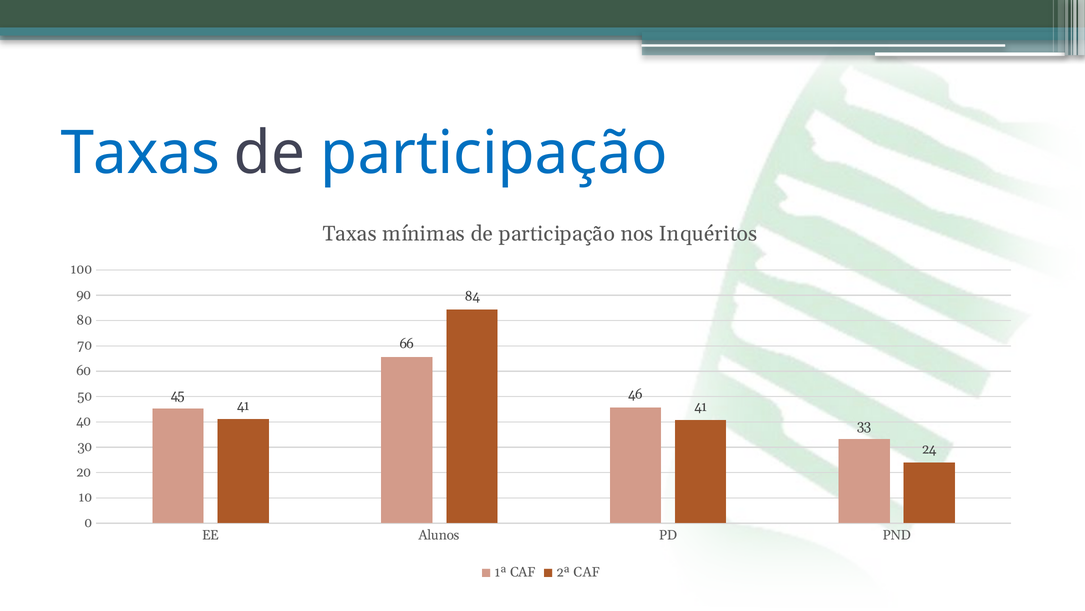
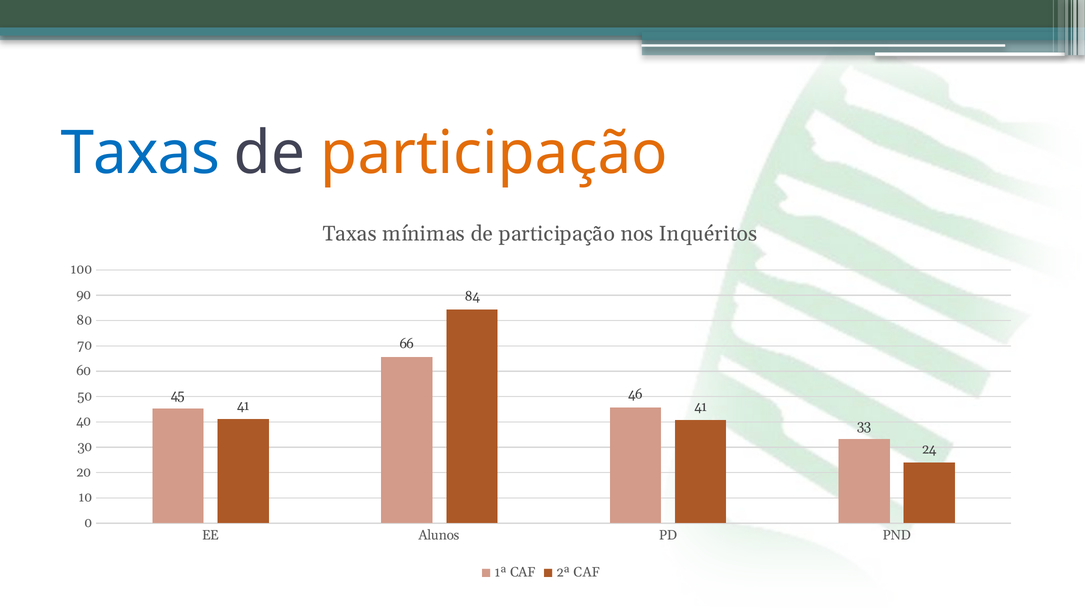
participação at (494, 153) colour: blue -> orange
